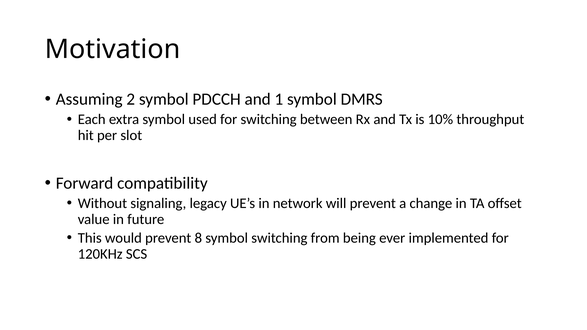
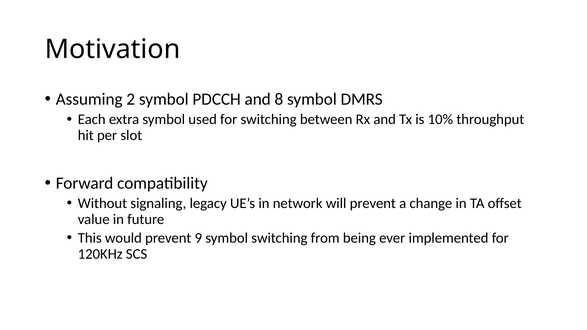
1: 1 -> 8
8: 8 -> 9
